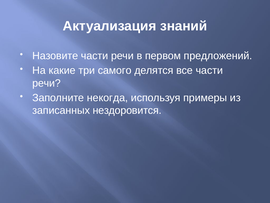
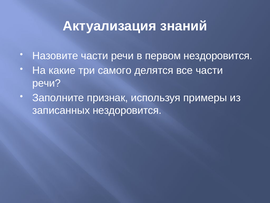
первом предложений: предложений -> нездоровится
некогда: некогда -> признак
